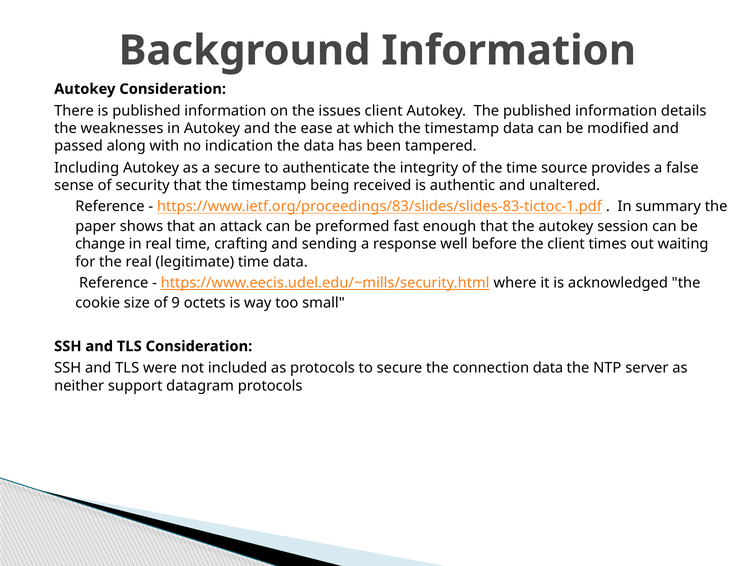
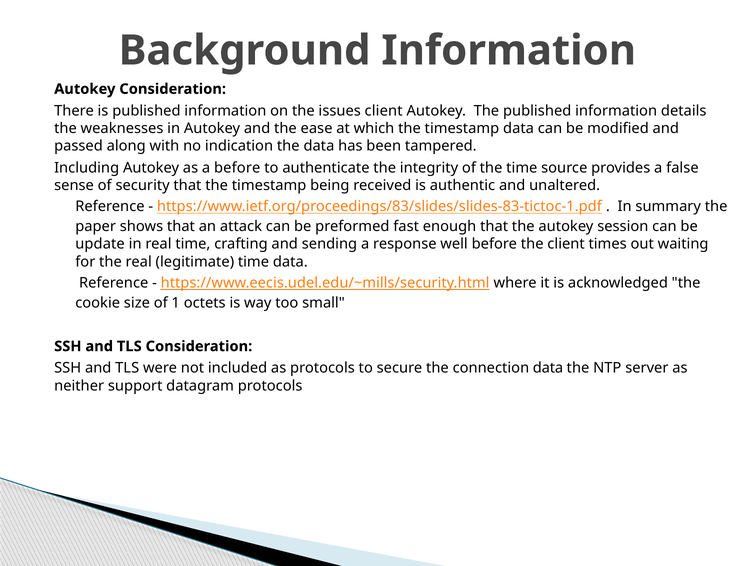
a secure: secure -> before
change: change -> update
9: 9 -> 1
